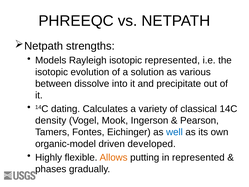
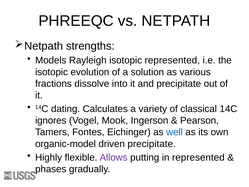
between: between -> fractions
density: density -> ignores
driven developed: developed -> precipitate
Allows colour: orange -> purple
